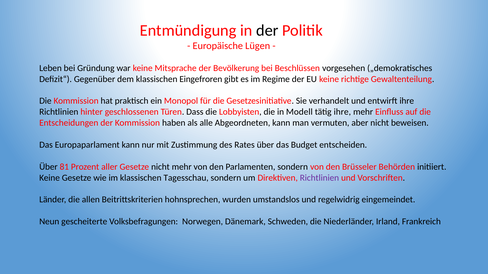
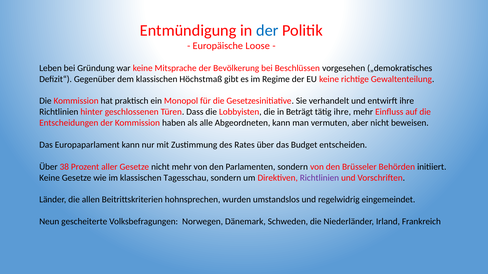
der at (267, 31) colour: black -> blue
Lügen: Lügen -> Loose
Eingefroren: Eingefroren -> Höchstmaß
Modell: Modell -> Beträgt
81: 81 -> 38
